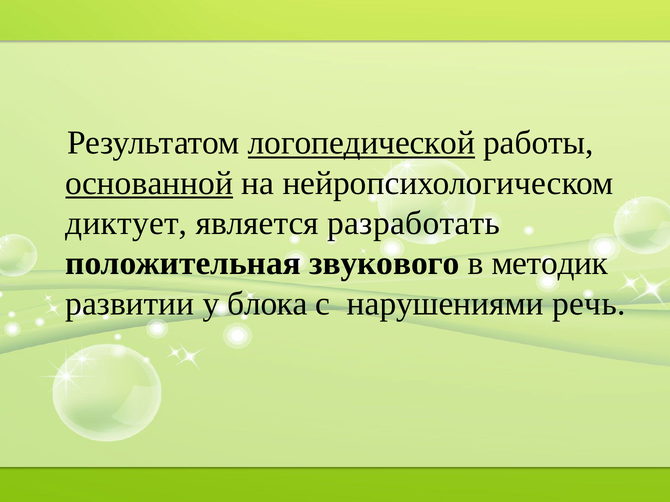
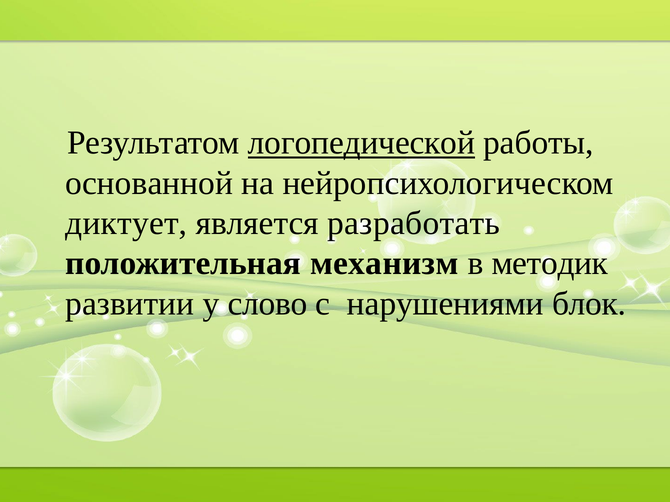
основанной underline: present -> none
звукового: звукового -> механизм
блока: блока -> слово
речь: речь -> блок
